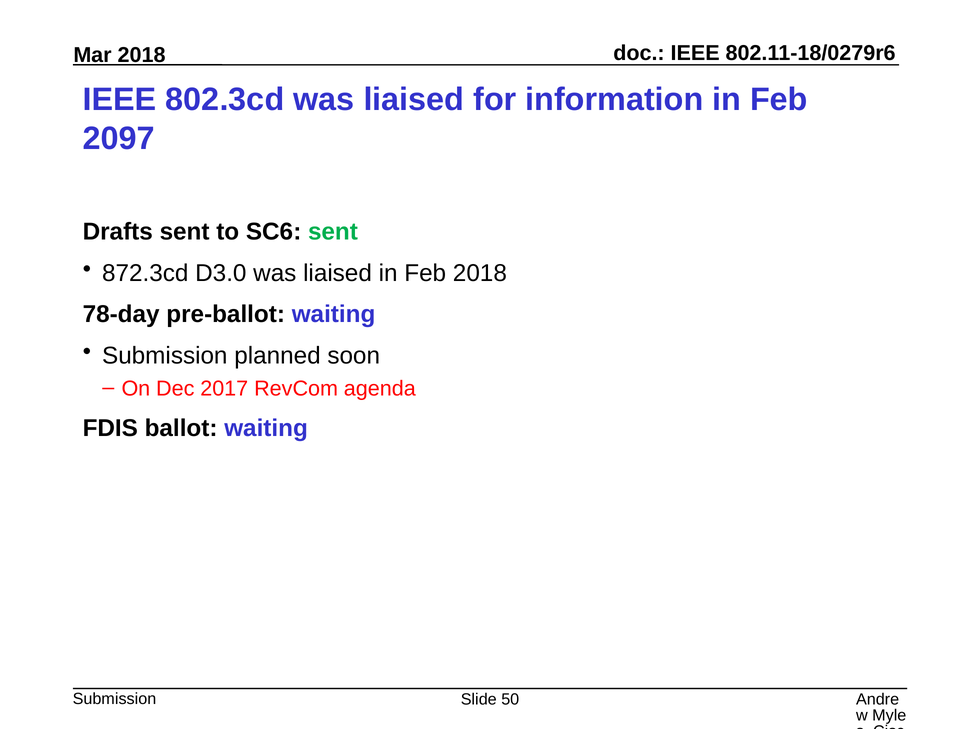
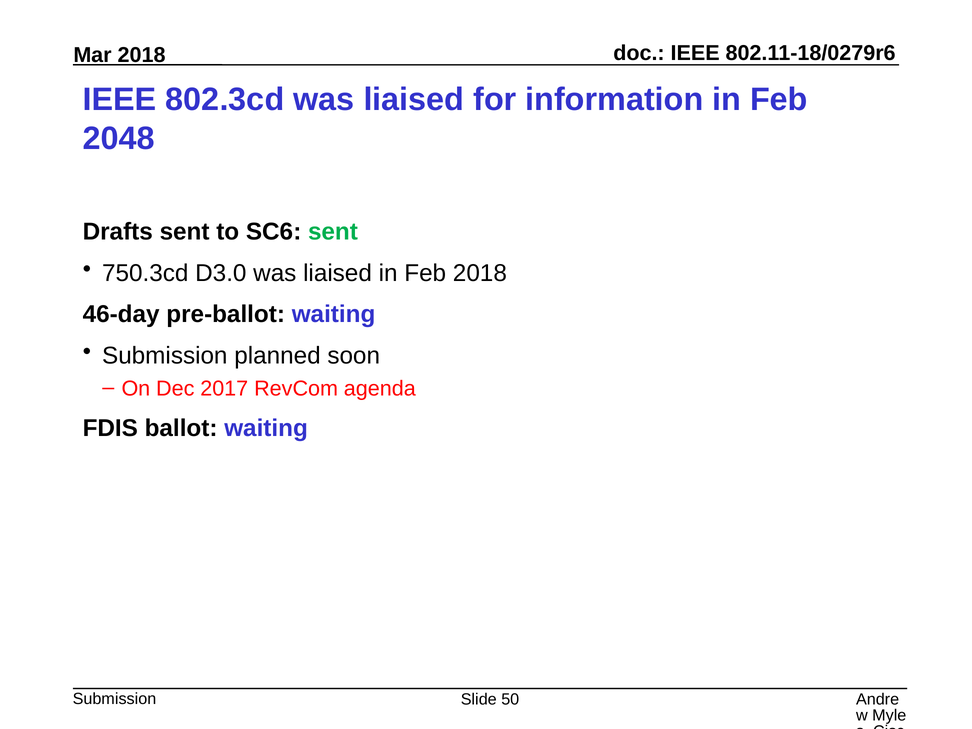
2097: 2097 -> 2048
872.3cd: 872.3cd -> 750.3cd
78-day: 78-day -> 46-day
